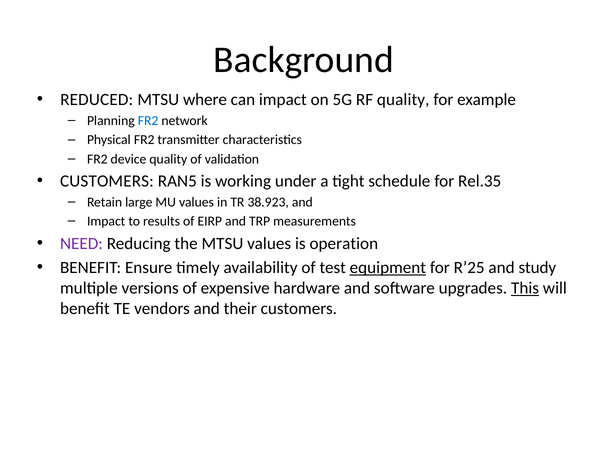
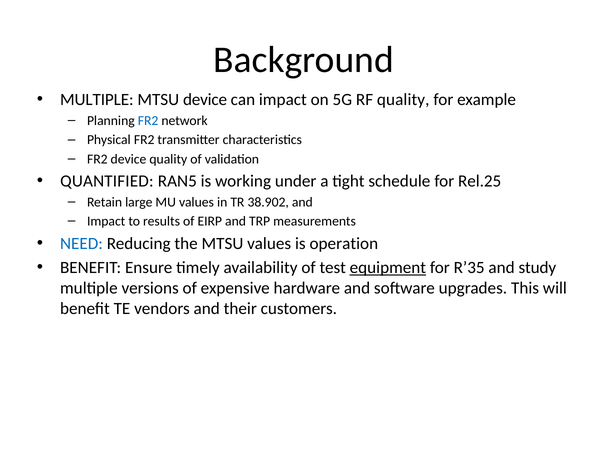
REDUCED at (97, 100): REDUCED -> MULTIPLE
MTSU where: where -> device
CUSTOMERS at (107, 181): CUSTOMERS -> QUANTIFIED
Rel.35: Rel.35 -> Rel.25
38.923: 38.923 -> 38.902
NEED colour: purple -> blue
R’25: R’25 -> R’35
This underline: present -> none
